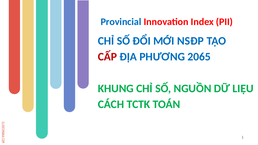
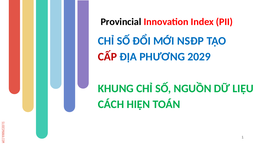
Provincial colour: blue -> black
2065: 2065 -> 2029
TCTK: TCTK -> HIỆN
